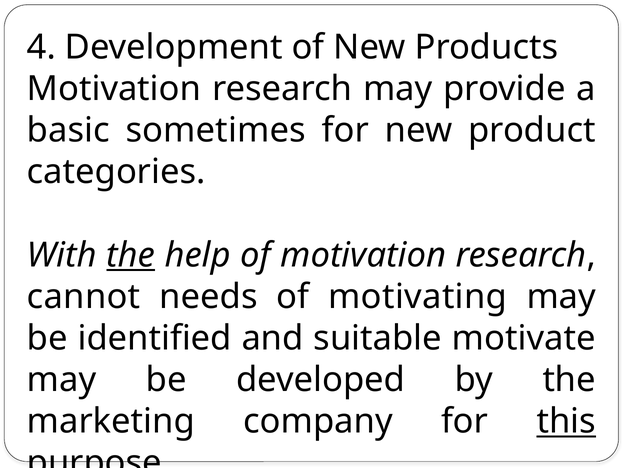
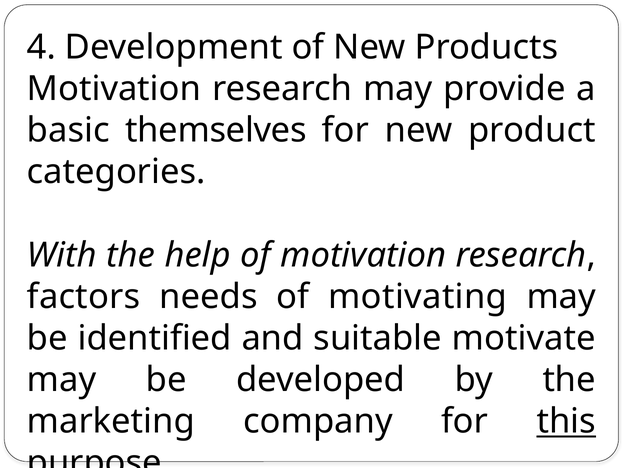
sometimes: sometimes -> themselves
the at (131, 255) underline: present -> none
cannot: cannot -> factors
